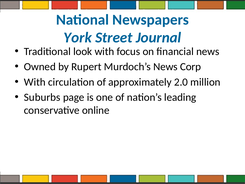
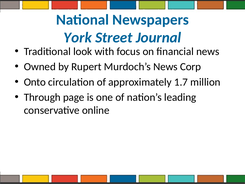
With at (35, 82): With -> Onto
2.0: 2.0 -> 1.7
Suburbs: Suburbs -> Through
